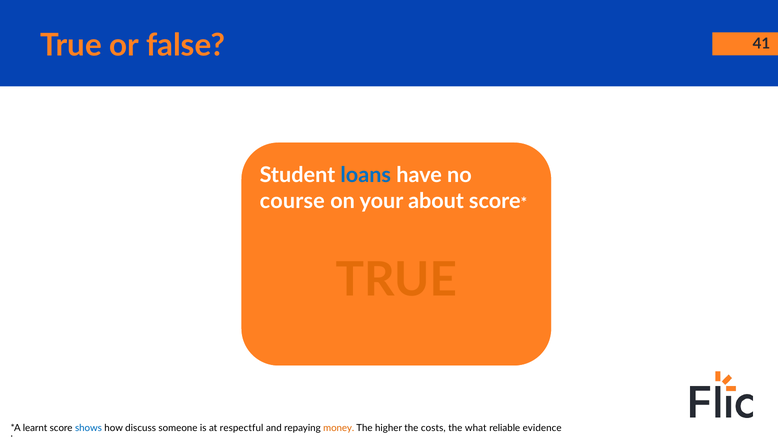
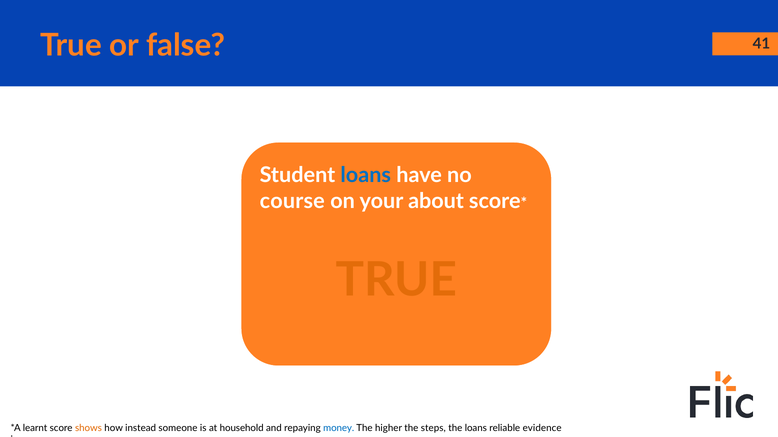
shows colour: blue -> orange
discuss: discuss -> instead
respectful: respectful -> household
money colour: orange -> blue
costs: costs -> steps
the what: what -> loans
